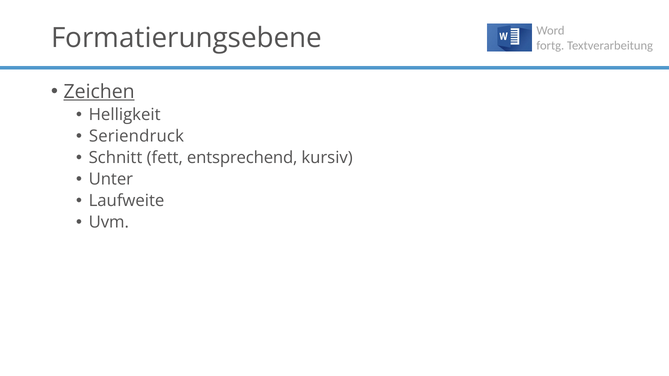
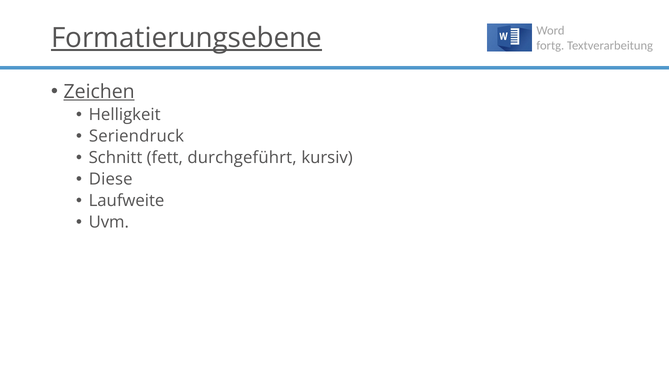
Formatierungsebene underline: none -> present
entsprechend: entsprechend -> durchgeführt
Unter: Unter -> Diese
